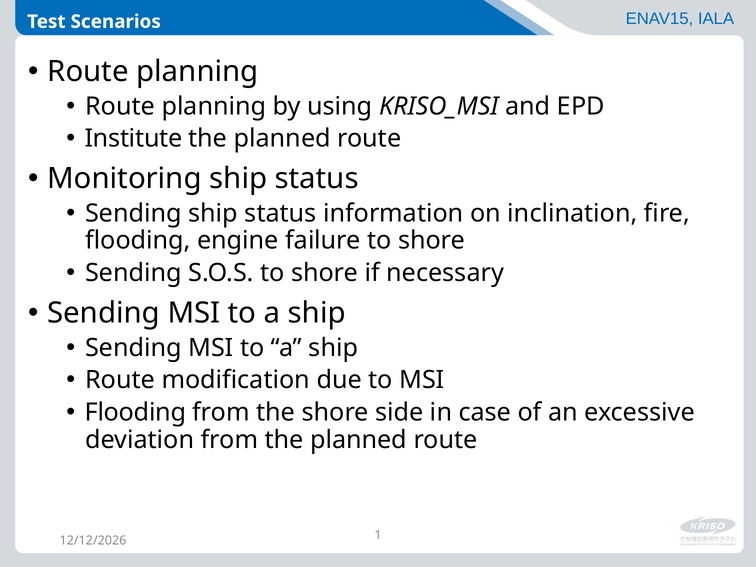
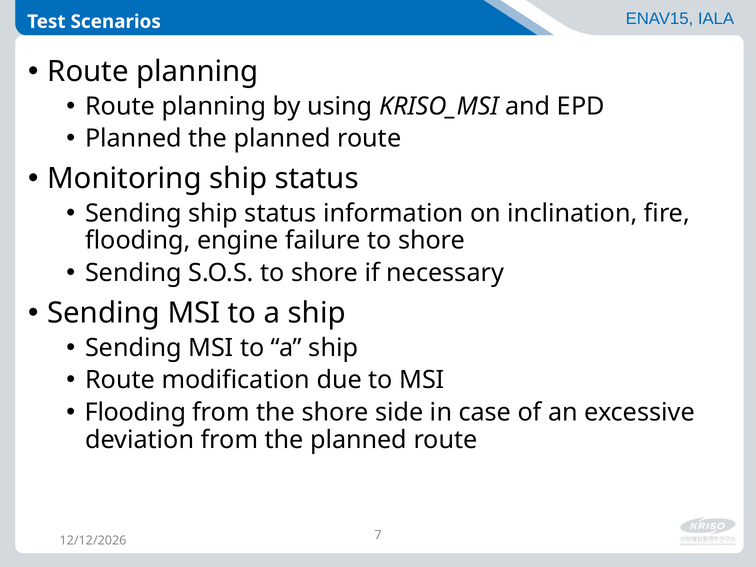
Institute at (134, 139): Institute -> Planned
1: 1 -> 7
